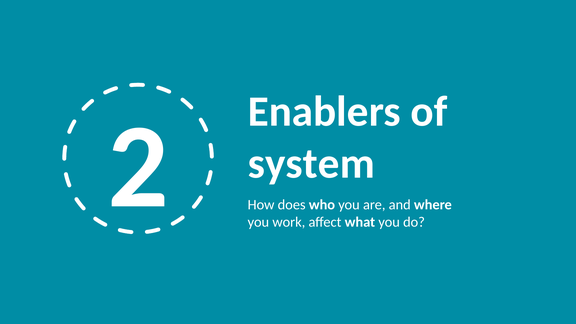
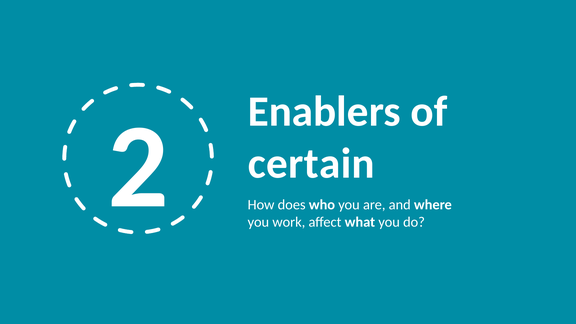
system: system -> certain
